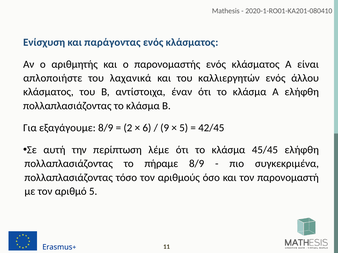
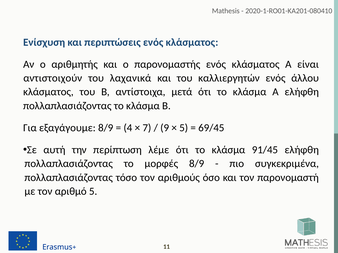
παράγοντας: παράγοντας -> περιπτώσεις
απλοποιήστε: απλοποιήστε -> αντιστοιχούν
έναν: έναν -> μετά
2: 2 -> 4
6: 6 -> 7
42/45: 42/45 -> 69/45
45/45: 45/45 -> 91/45
πήραμε: πήραμε -> μορφές
